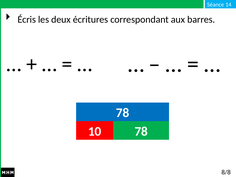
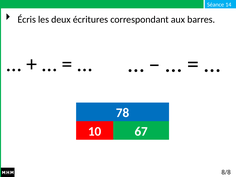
10 78: 78 -> 67
